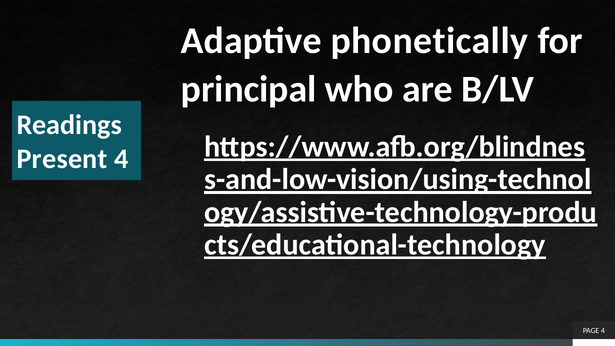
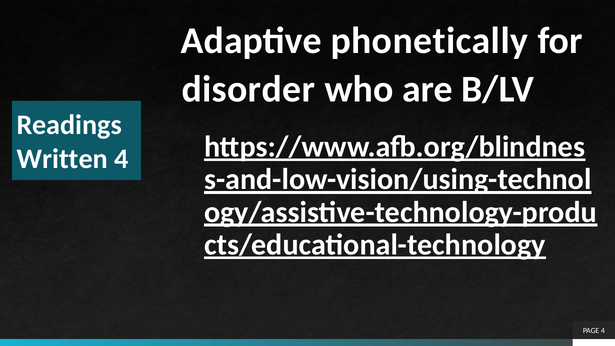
principal: principal -> disorder
Present: Present -> Written
